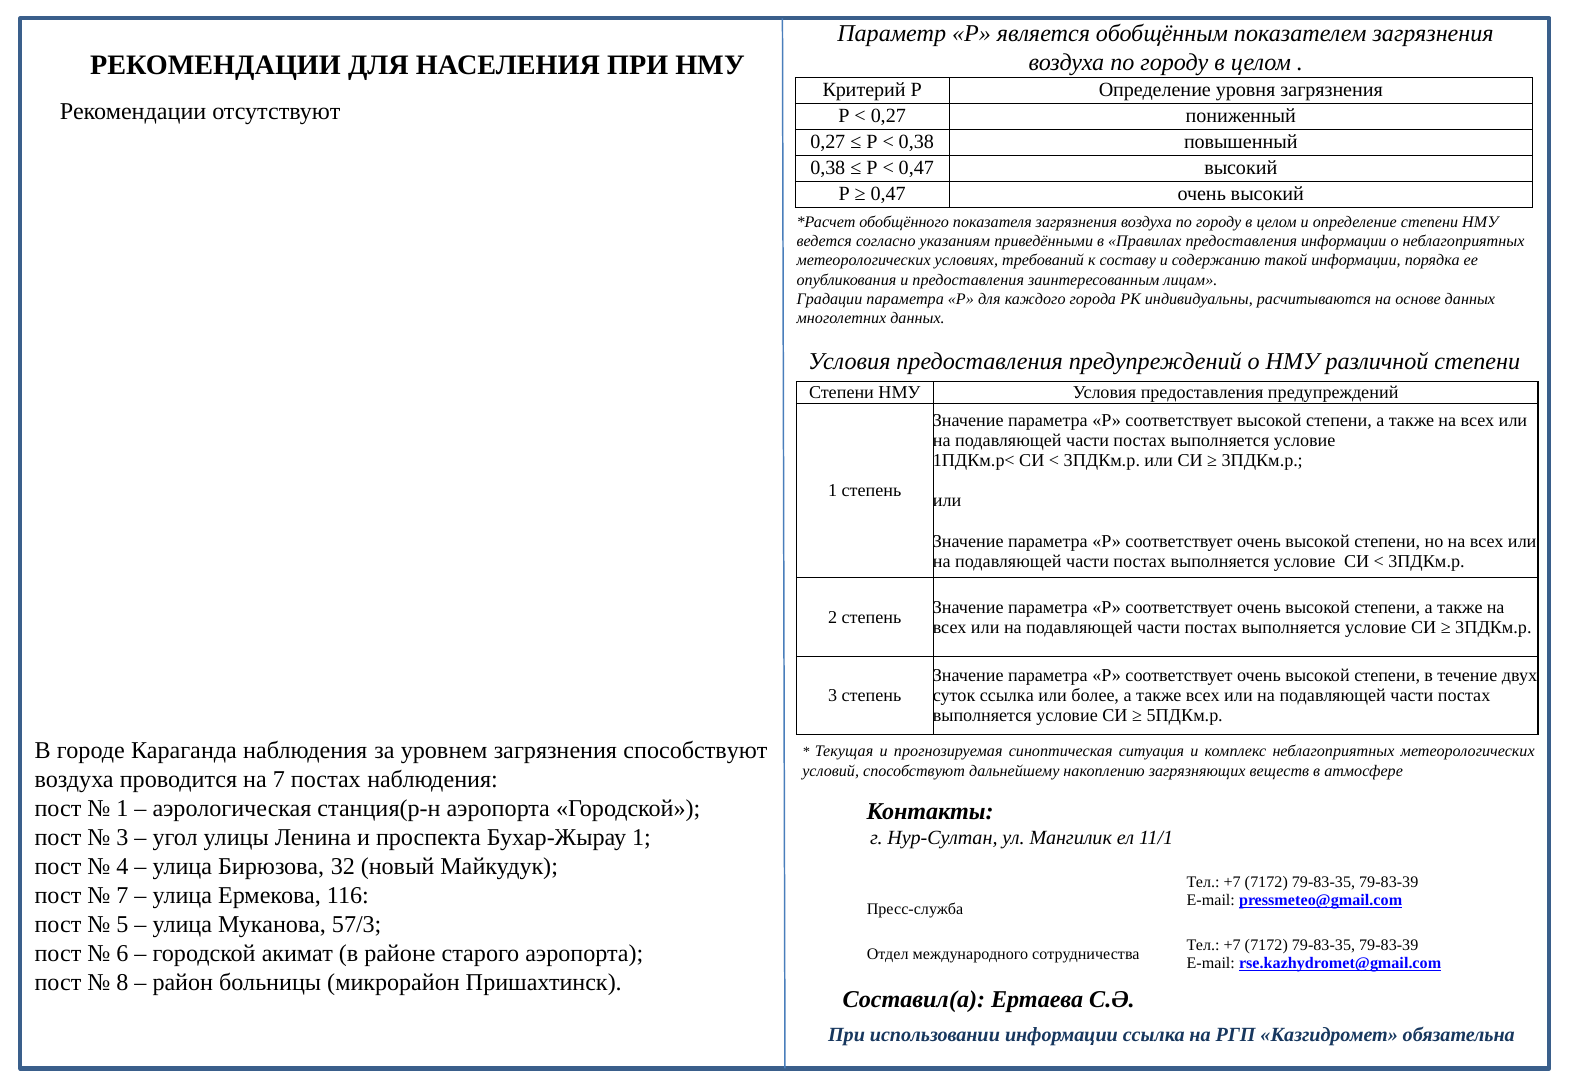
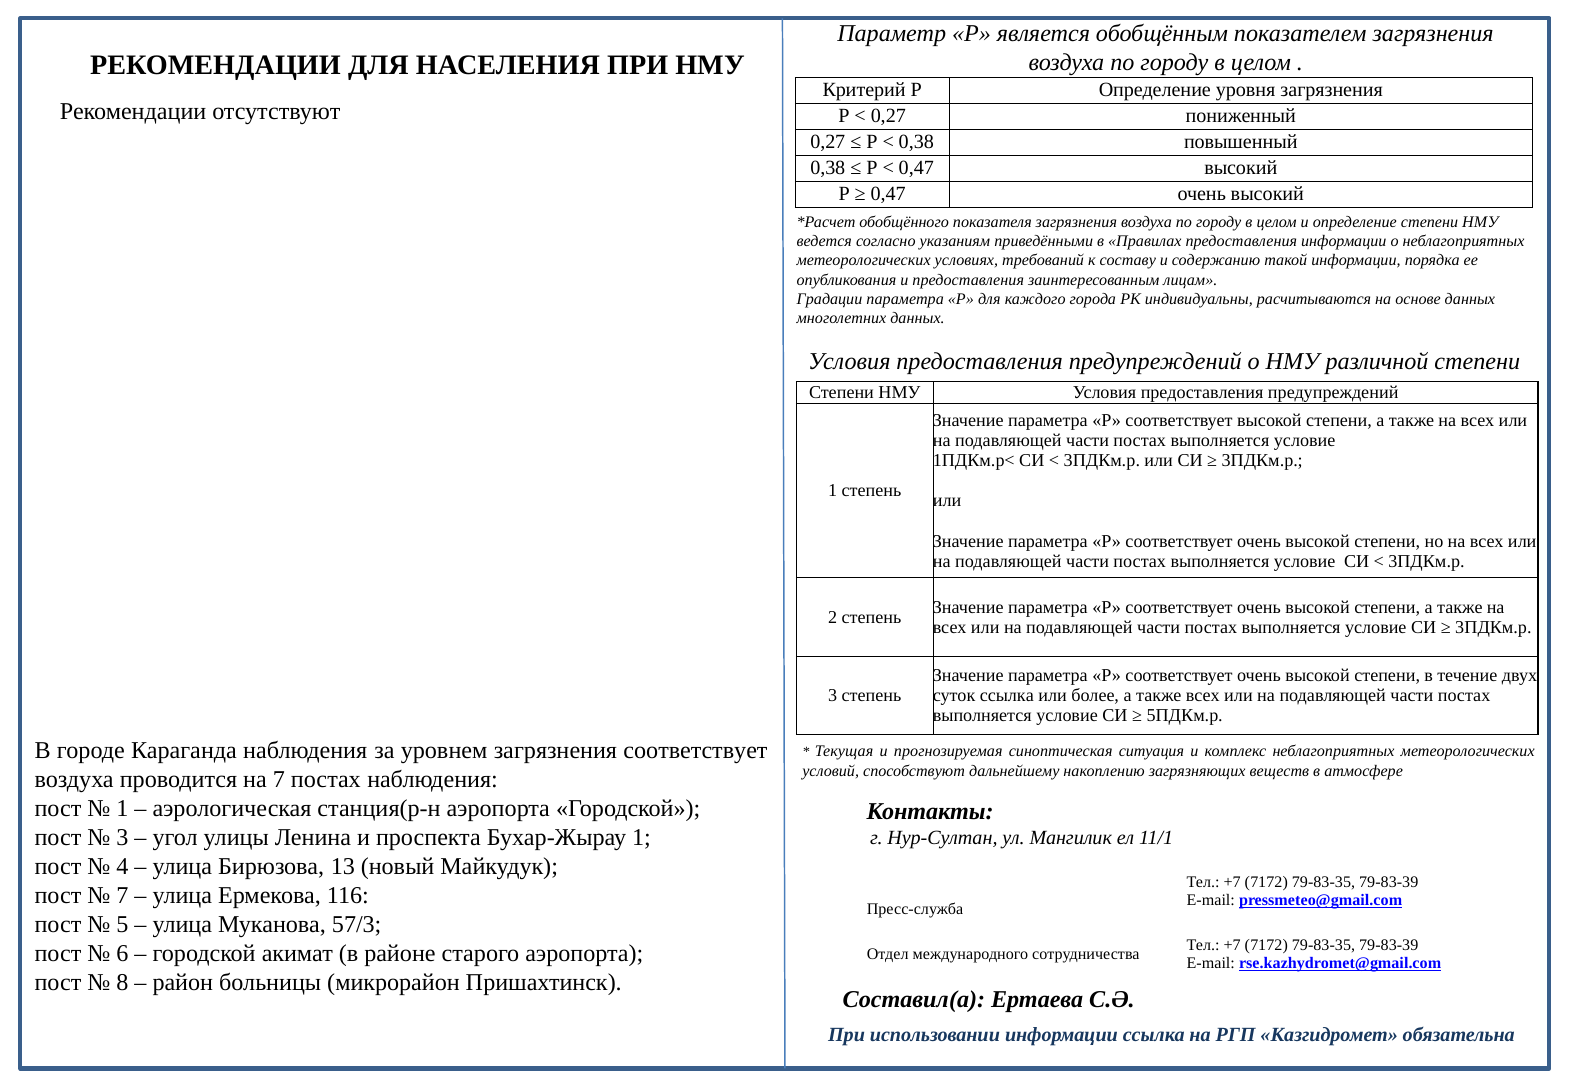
загрязнения способствуют: способствуют -> соответствует
32: 32 -> 13
